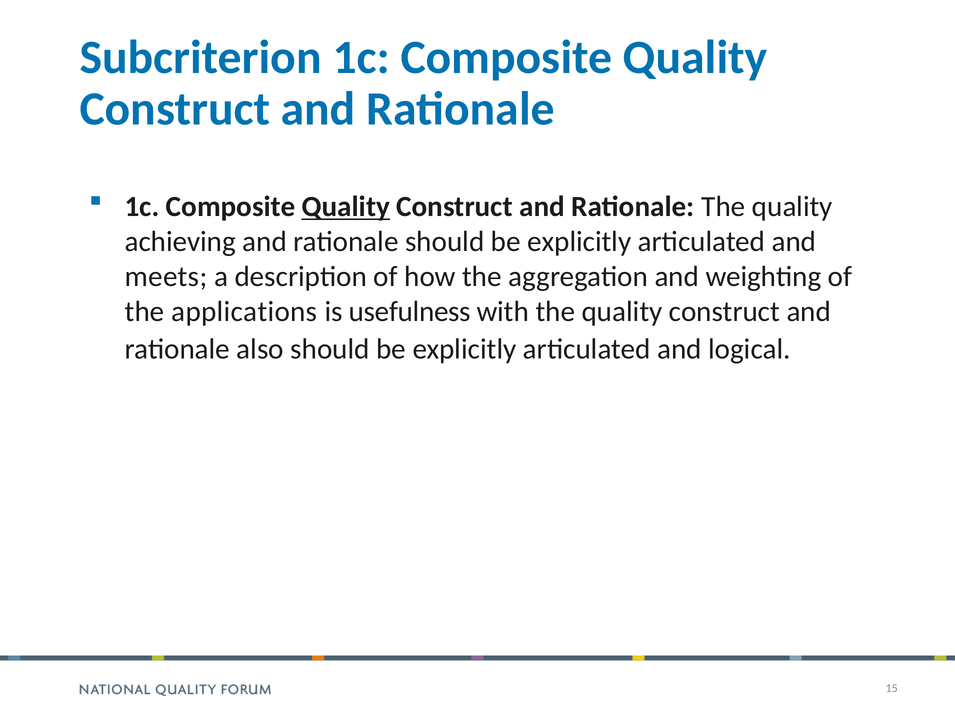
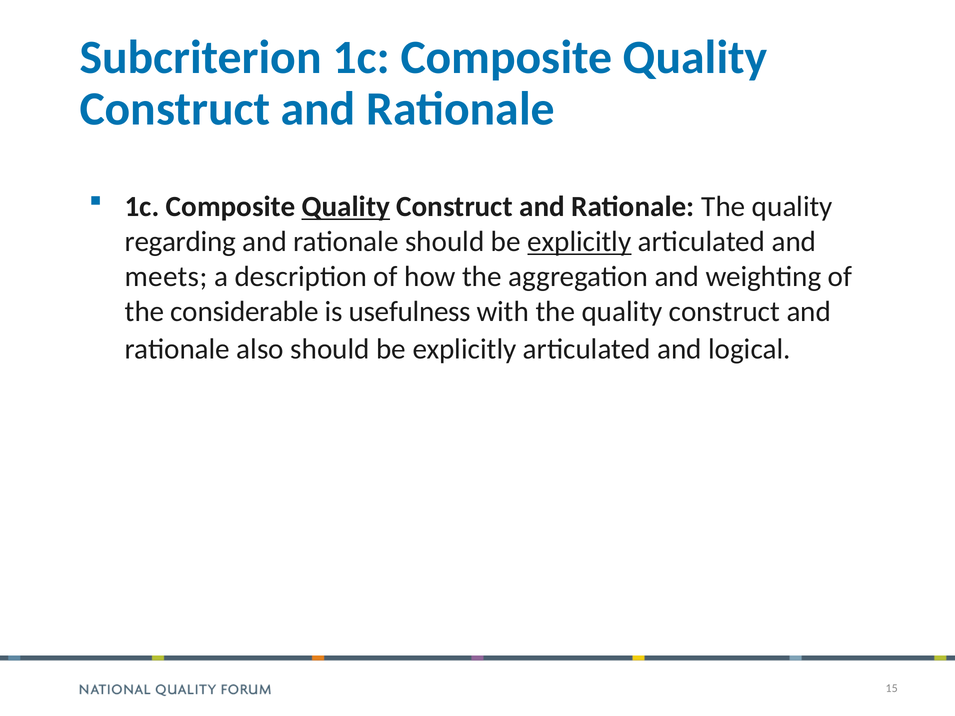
achieving: achieving -> regarding
explicitly at (579, 242) underline: none -> present
applications: applications -> considerable
